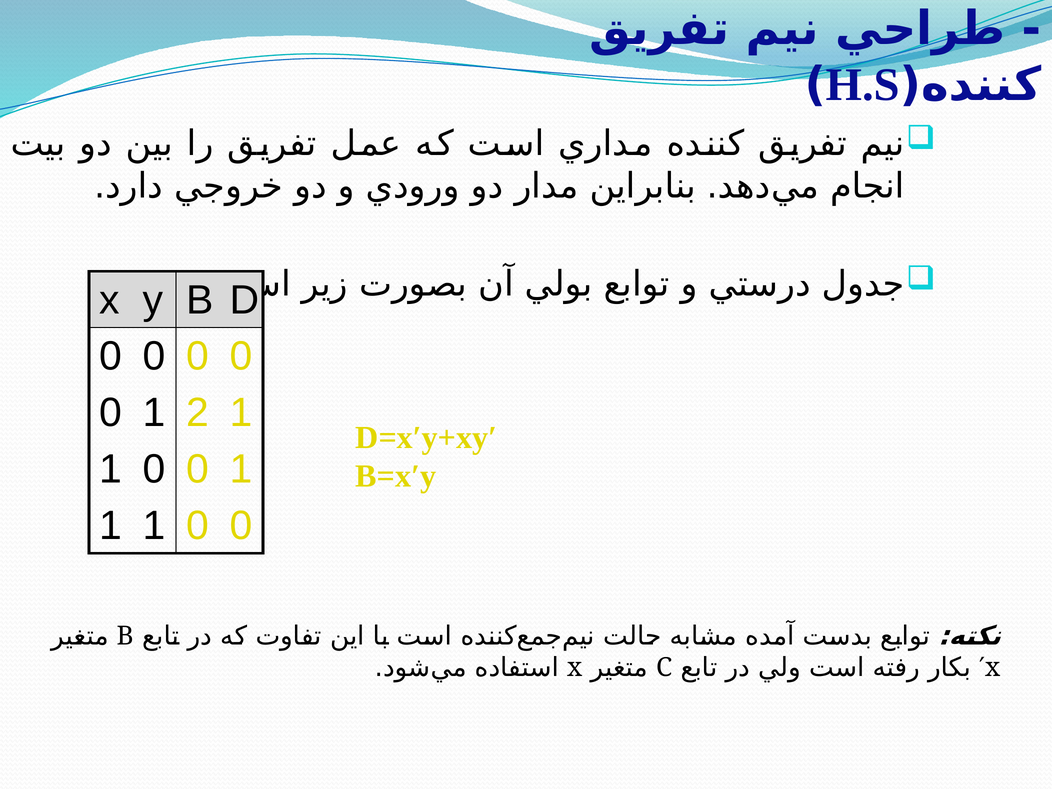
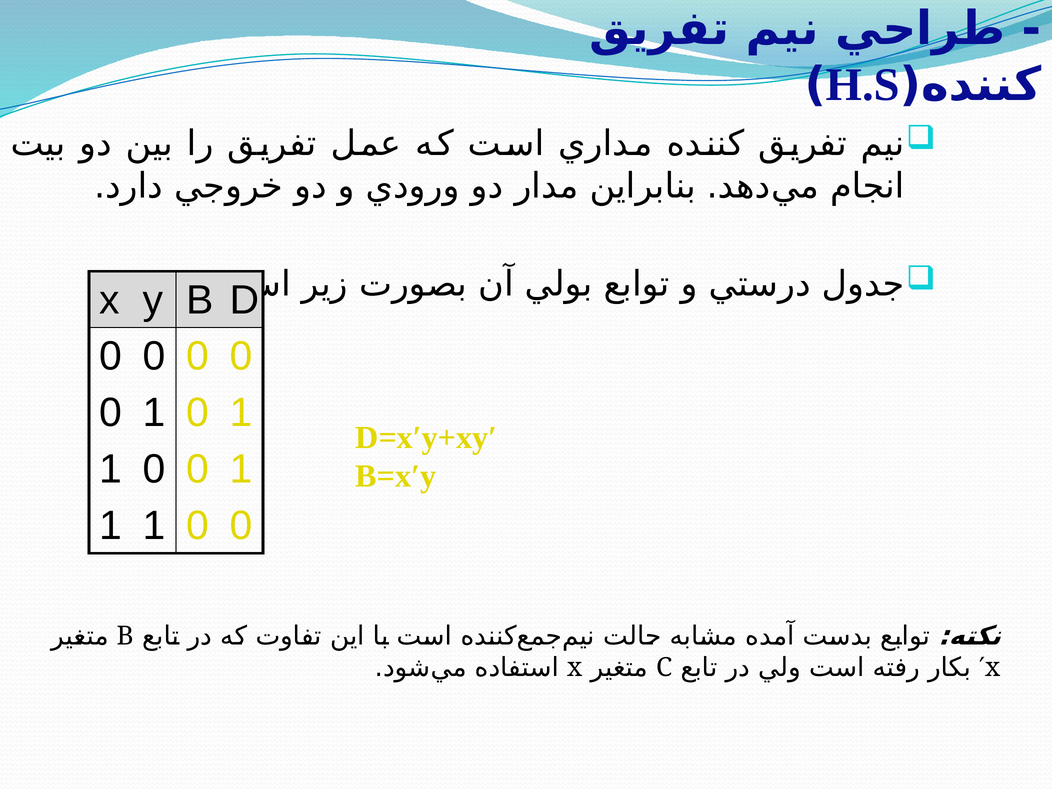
0 1 2: 2 -> 0
